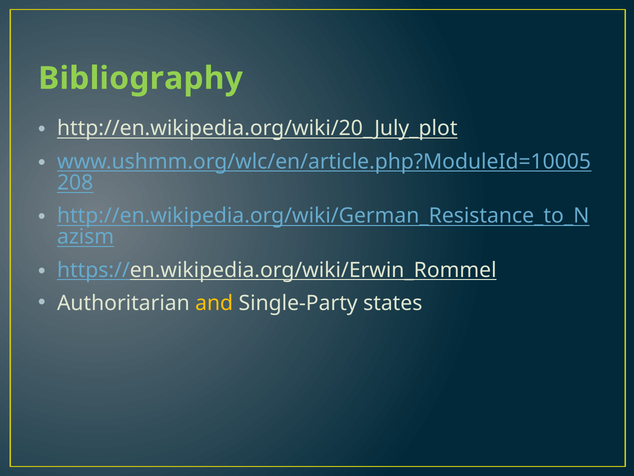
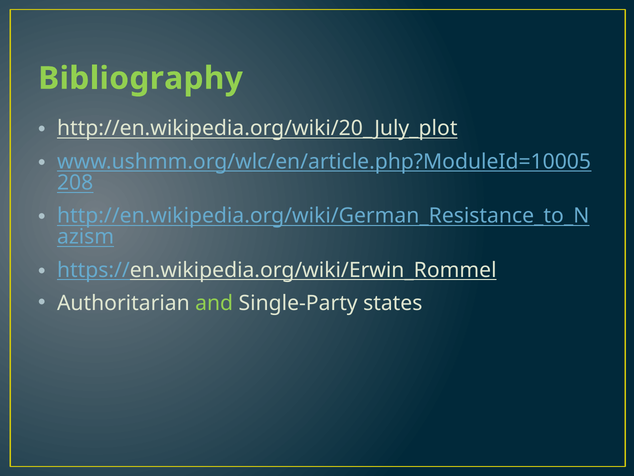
and colour: yellow -> light green
